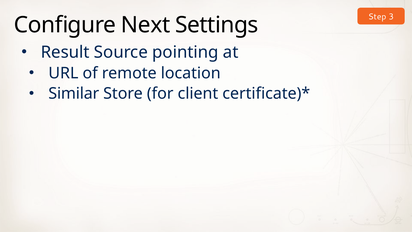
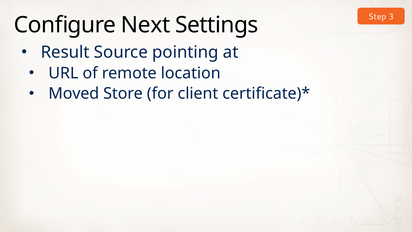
Similar: Similar -> Moved
